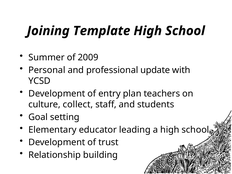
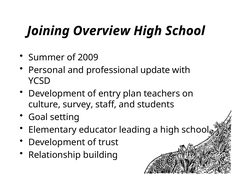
Template: Template -> Overview
collect: collect -> survey
